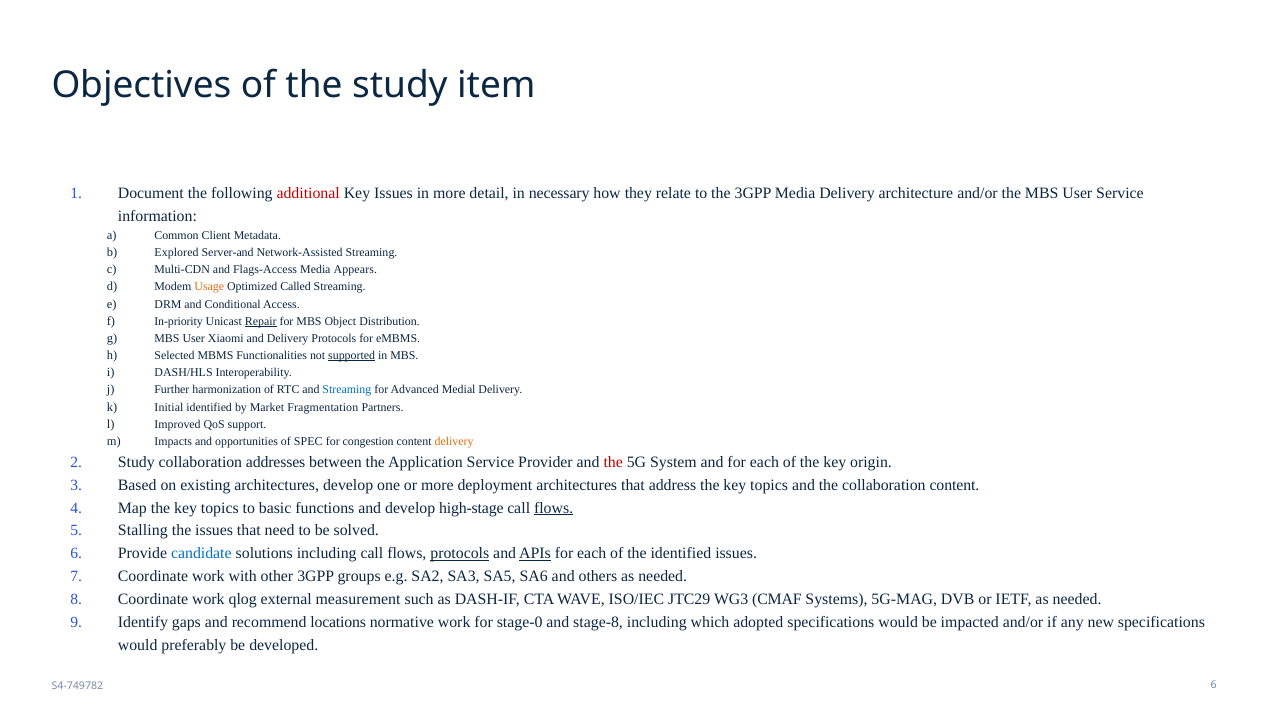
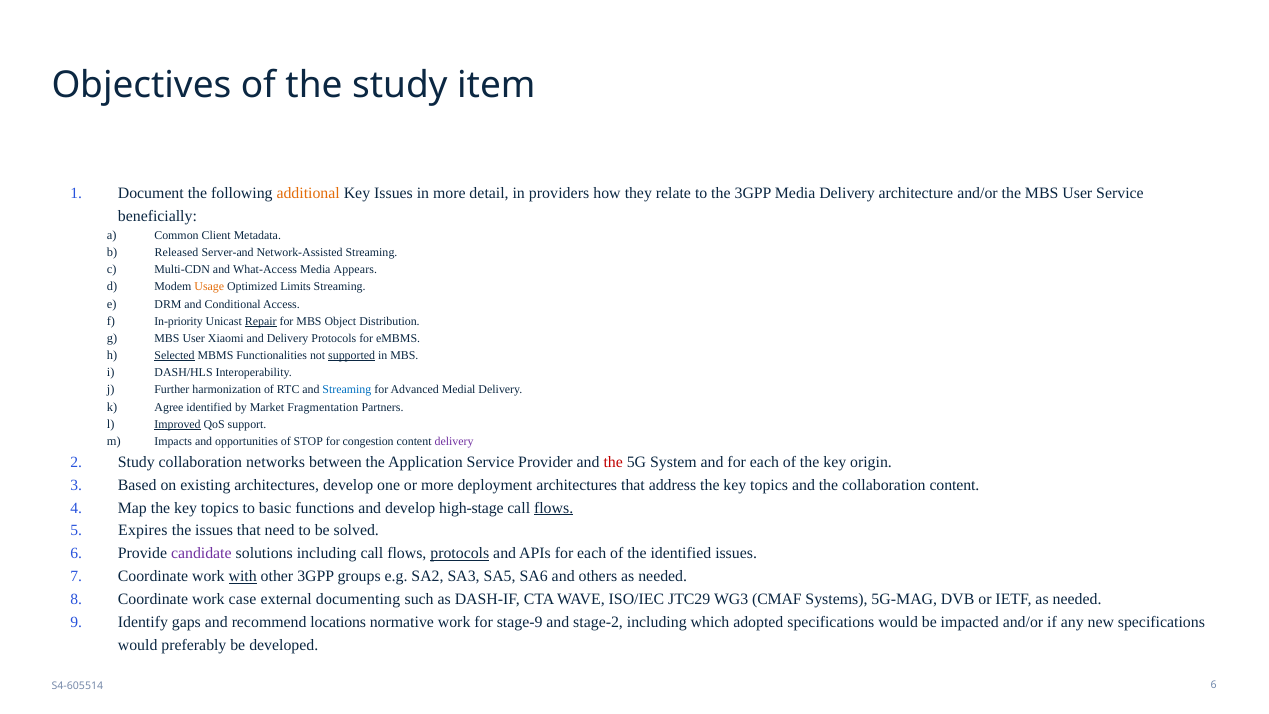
additional colour: red -> orange
necessary: necessary -> providers
information: information -> beneficially
Explored: Explored -> Released
Flags-Access: Flags-Access -> What-Access
Called: Called -> Limits
Selected underline: none -> present
Initial: Initial -> Agree
Improved underline: none -> present
SPEC: SPEC -> STOP
delivery at (454, 441) colour: orange -> purple
addresses: addresses -> networks
Stalling: Stalling -> Expires
candidate colour: blue -> purple
APIs underline: present -> none
with underline: none -> present
qlog: qlog -> case
measurement: measurement -> documenting
stage-0: stage-0 -> stage-9
stage-8: stage-8 -> stage-2
S4-749782: S4-749782 -> S4-605514
